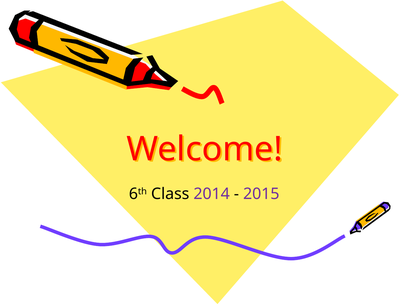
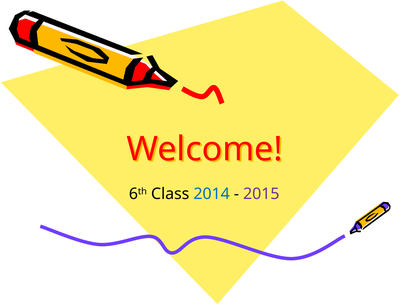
2014 colour: purple -> blue
